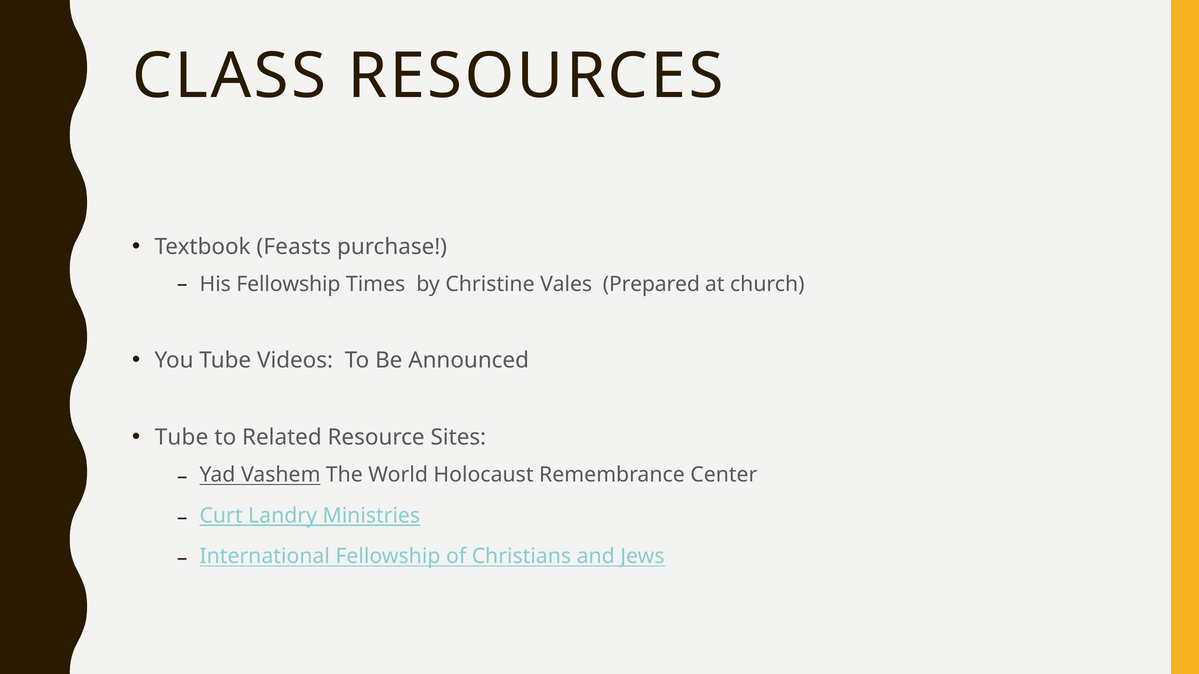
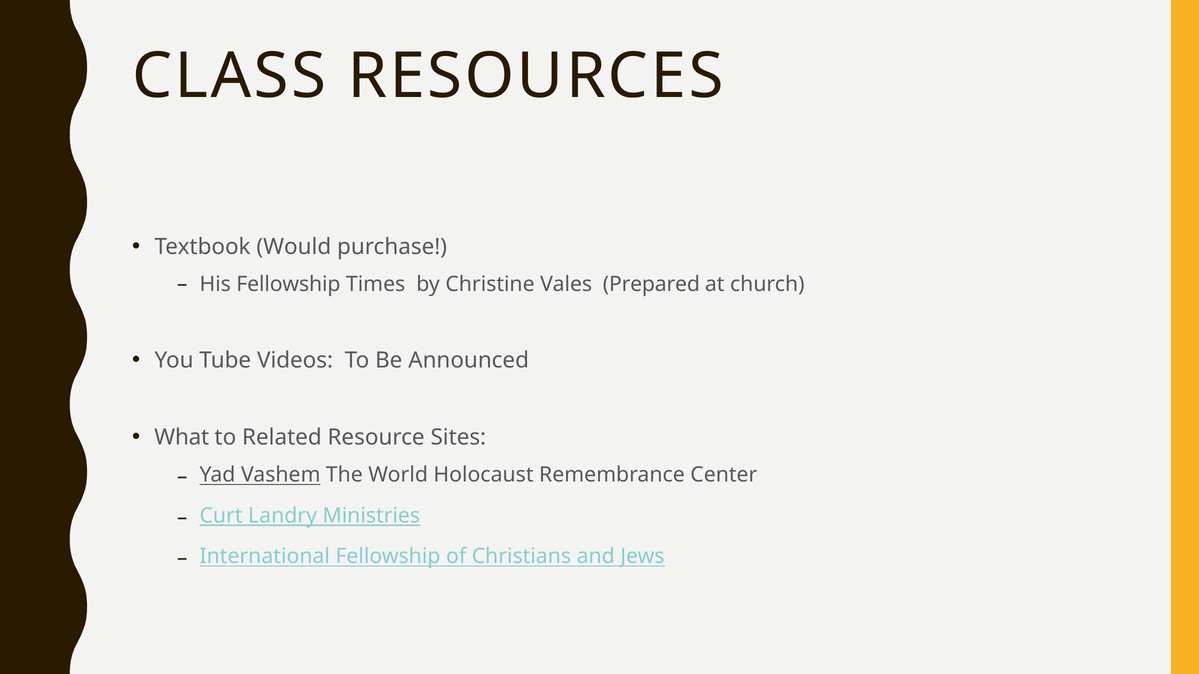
Feasts: Feasts -> Would
Tube at (182, 437): Tube -> What
